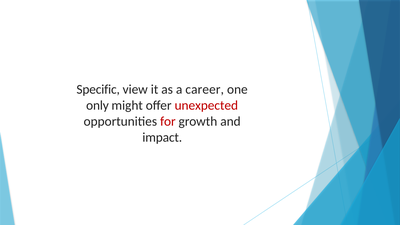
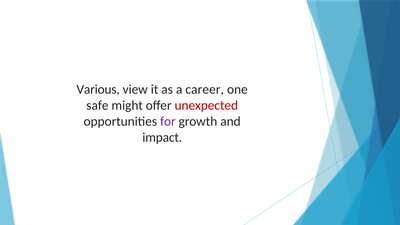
Specific: Specific -> Various
only: only -> safe
for colour: red -> purple
